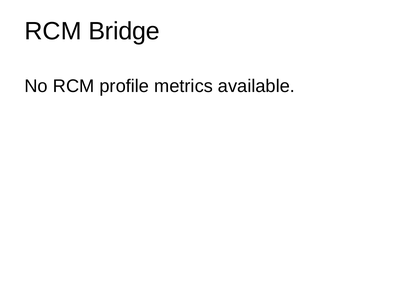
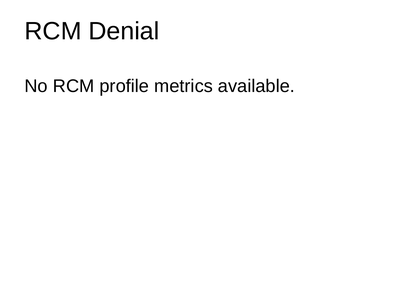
Bridge: Bridge -> Denial
